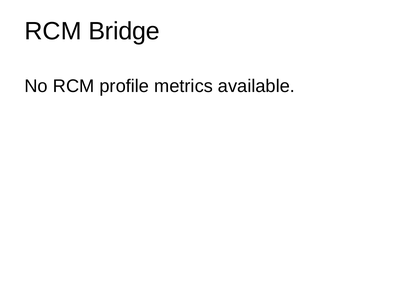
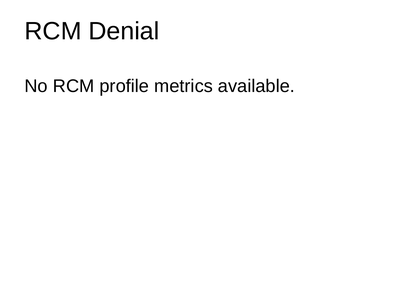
Bridge: Bridge -> Denial
